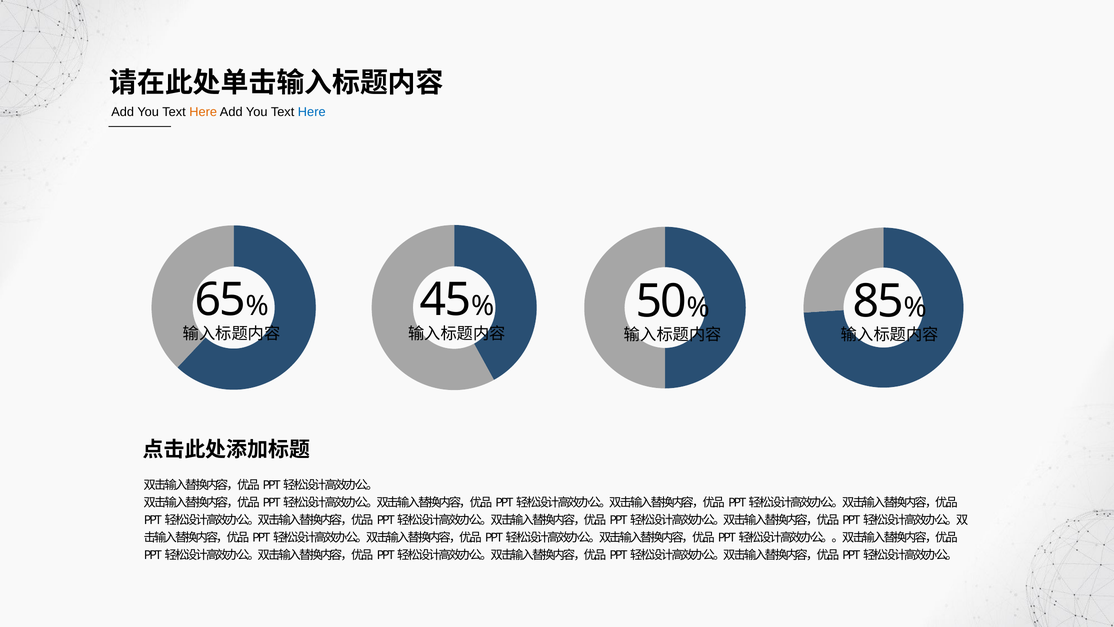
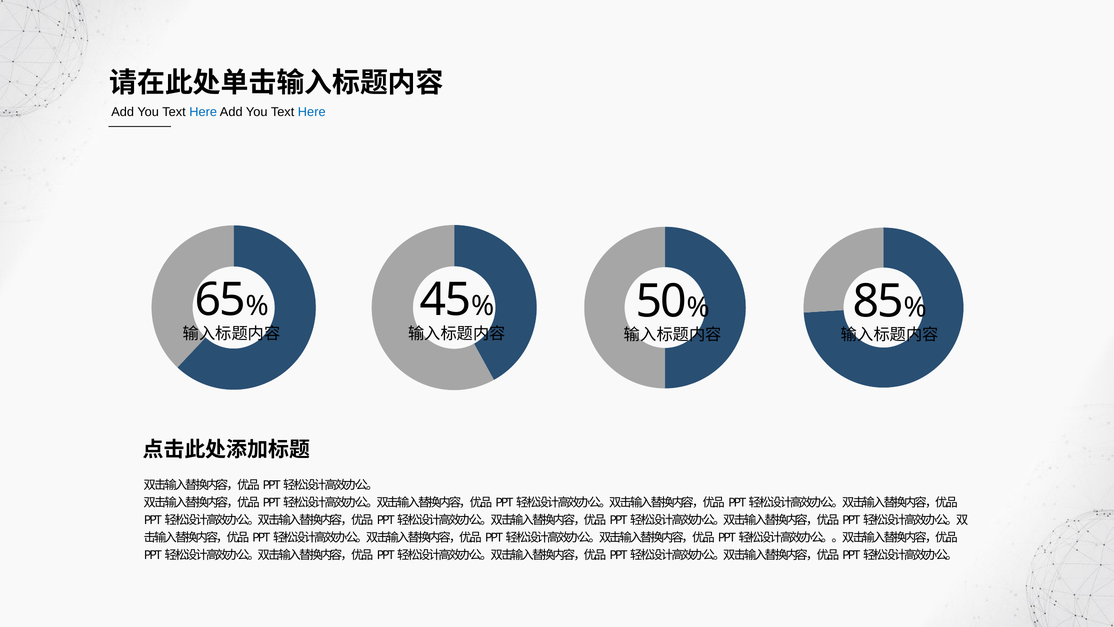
Here at (203, 112) colour: orange -> blue
